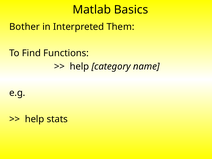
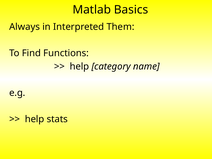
Bother: Bother -> Always
